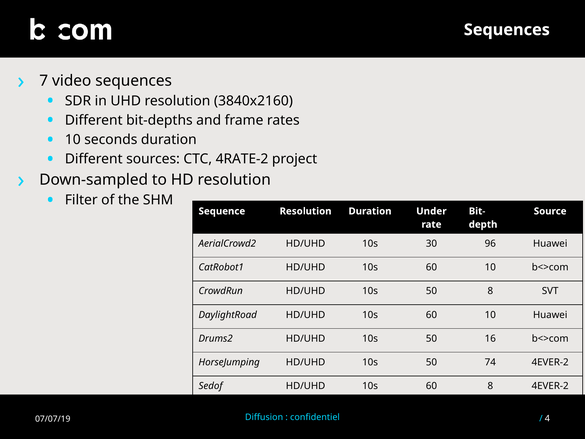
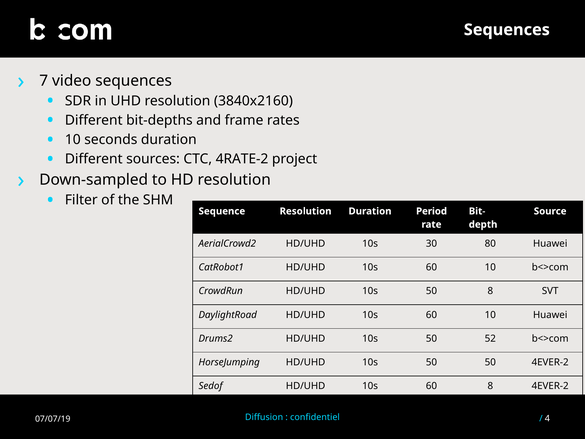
Under: Under -> Period
96: 96 -> 80
16: 16 -> 52
50 74: 74 -> 50
